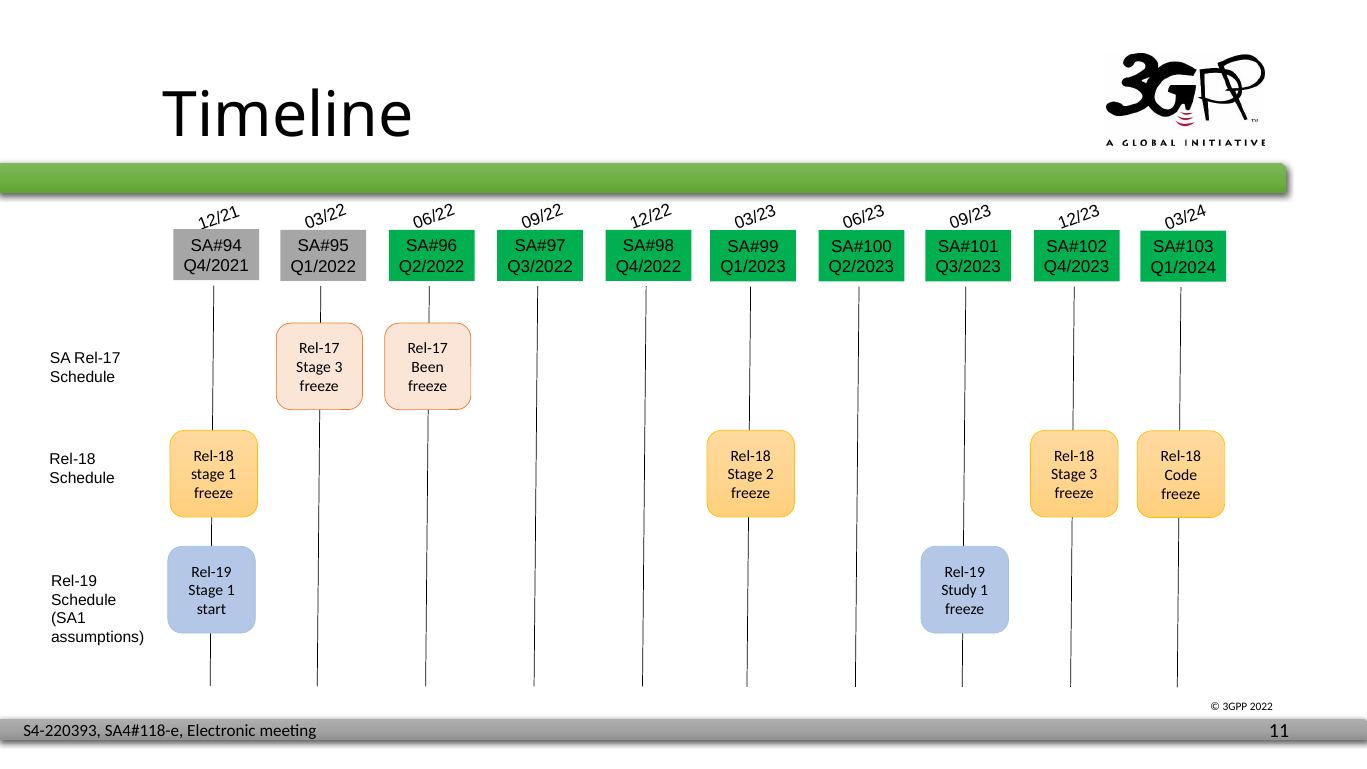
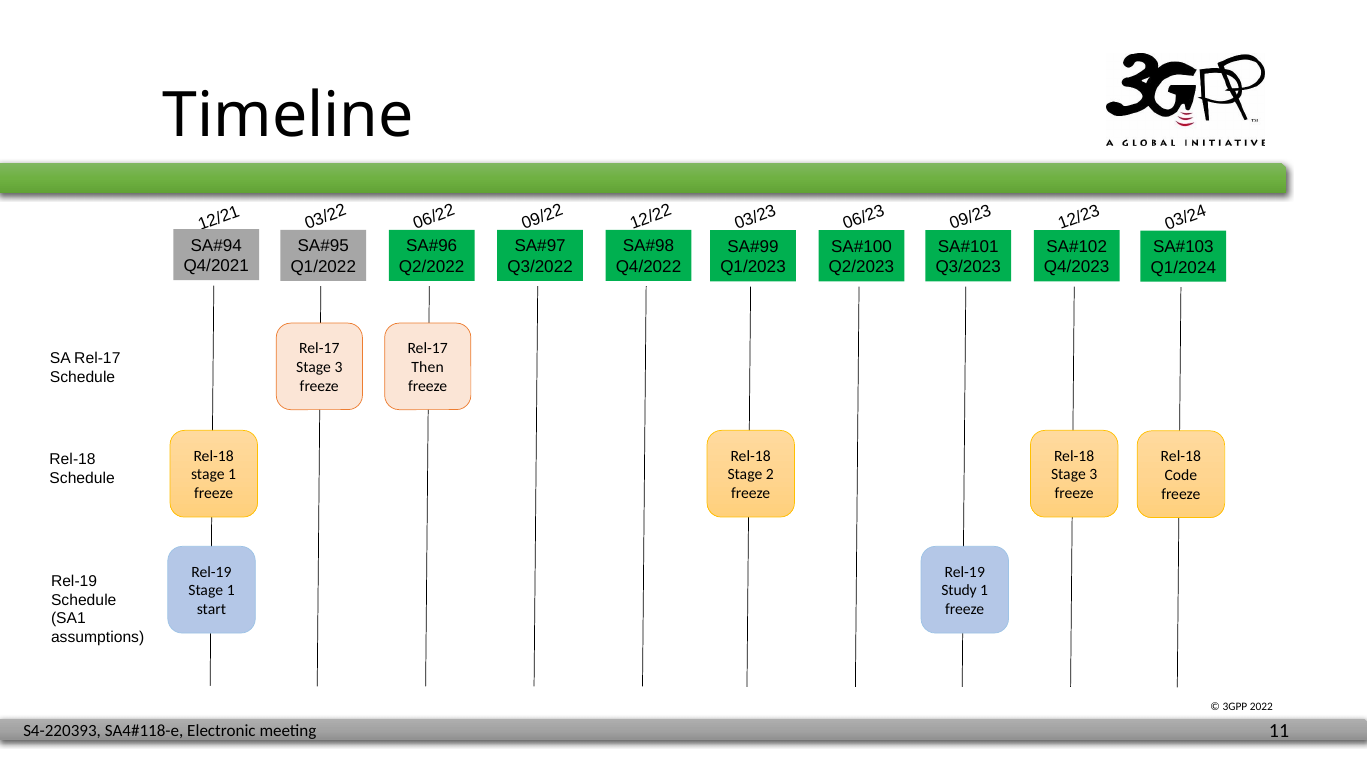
Been: Been -> Then
